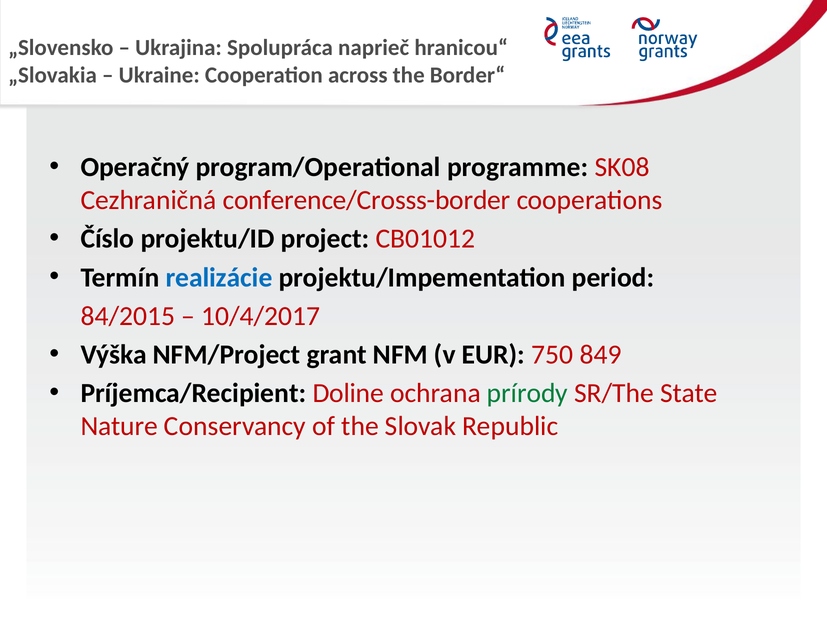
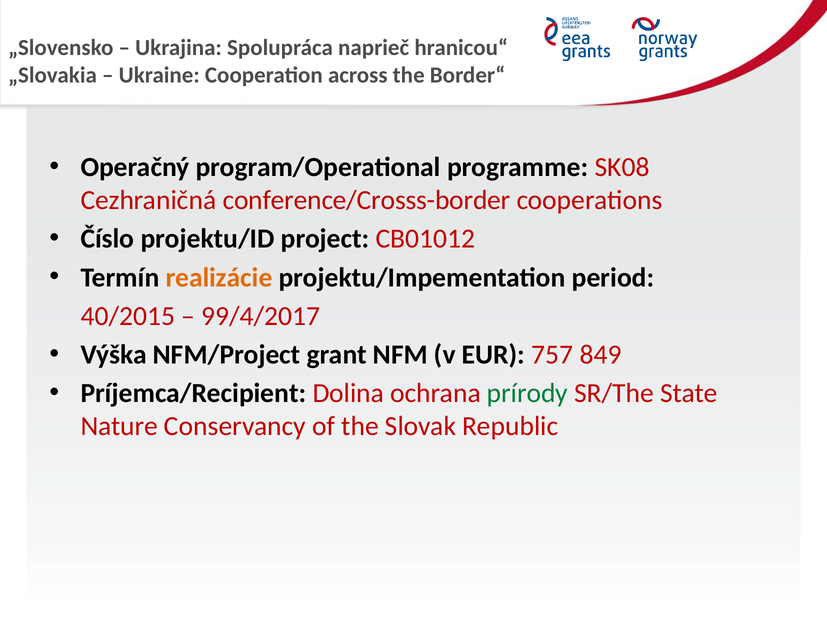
realizácie colour: blue -> orange
84/2015: 84/2015 -> 40/2015
10/4/2017: 10/4/2017 -> 99/4/2017
750: 750 -> 757
Doline: Doline -> Dolina
